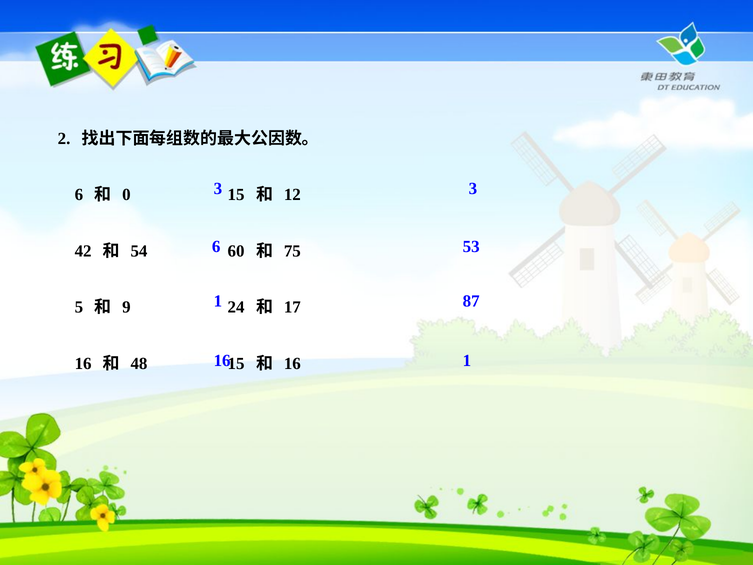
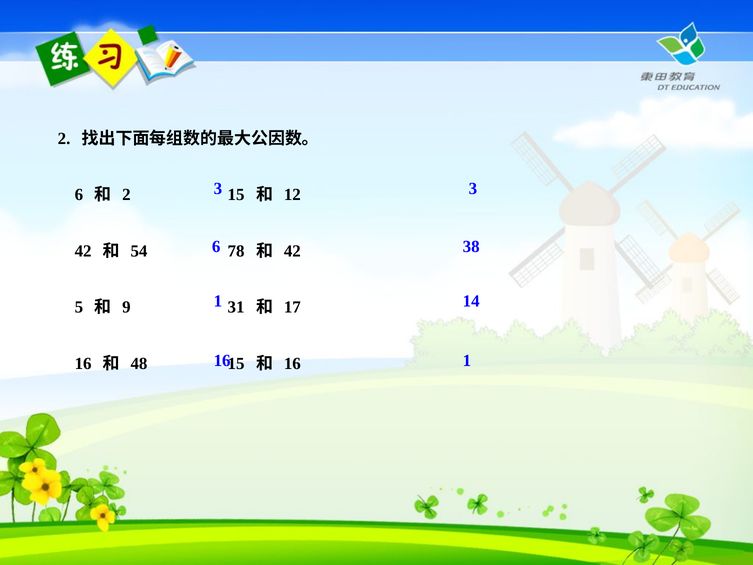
0 at (126, 195): 0 -> 2
53: 53 -> 38
60: 60 -> 78
75 at (292, 251): 75 -> 42
87: 87 -> 14
24: 24 -> 31
